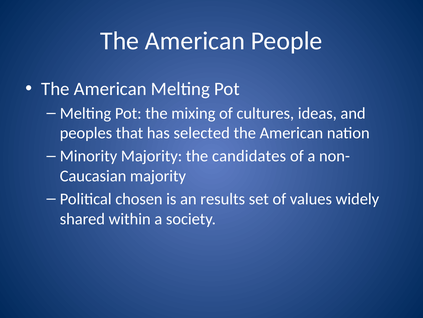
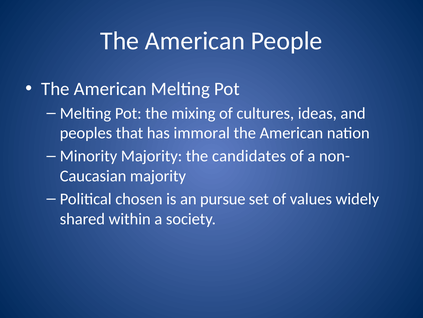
selected: selected -> immoral
results: results -> pursue
